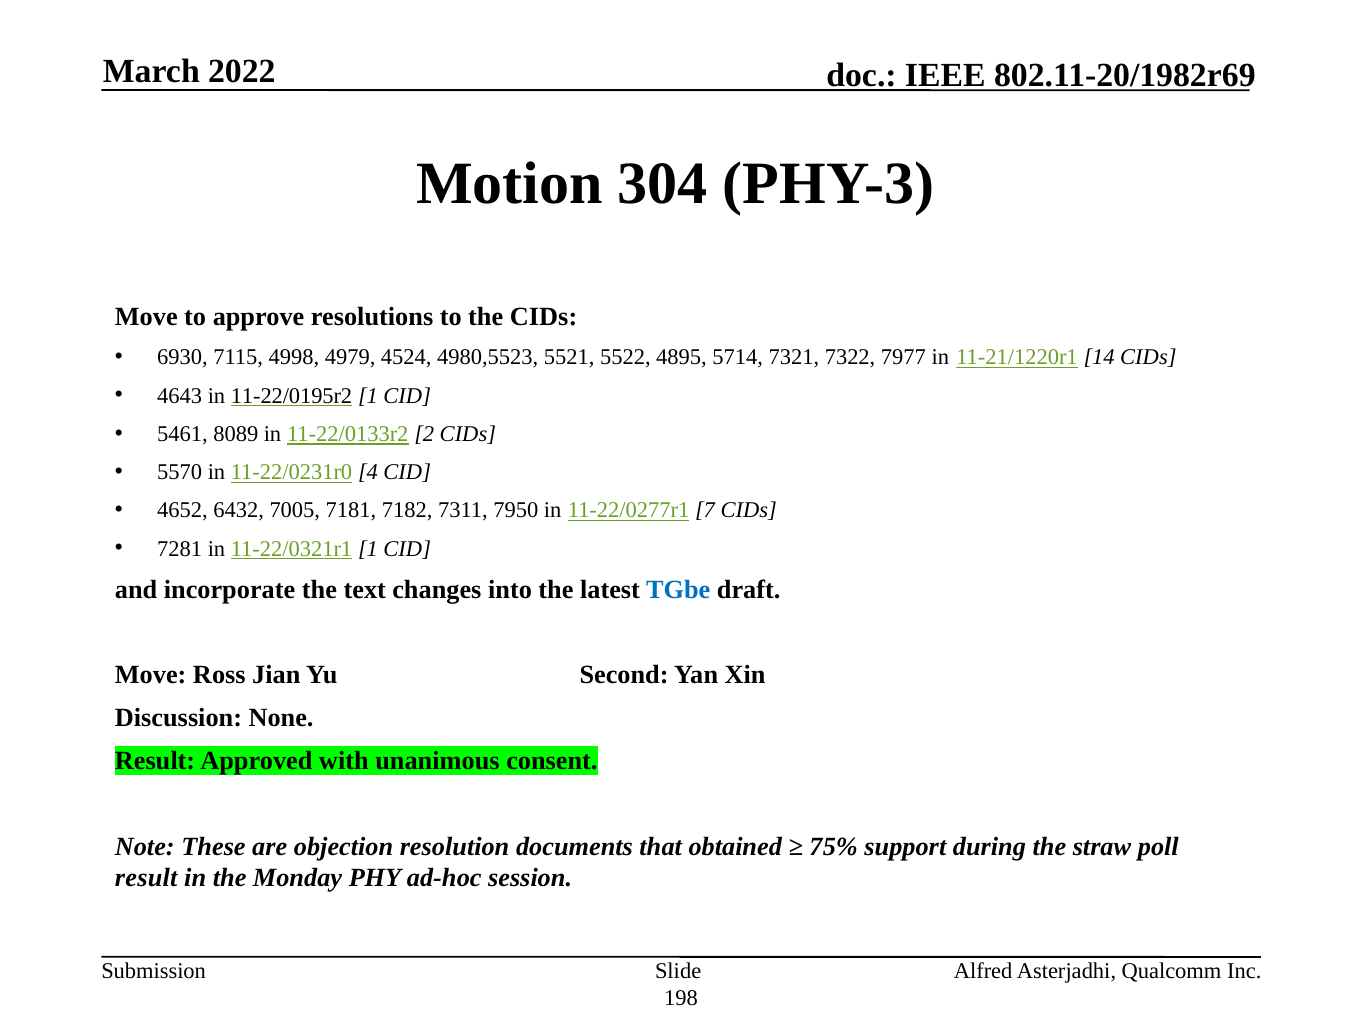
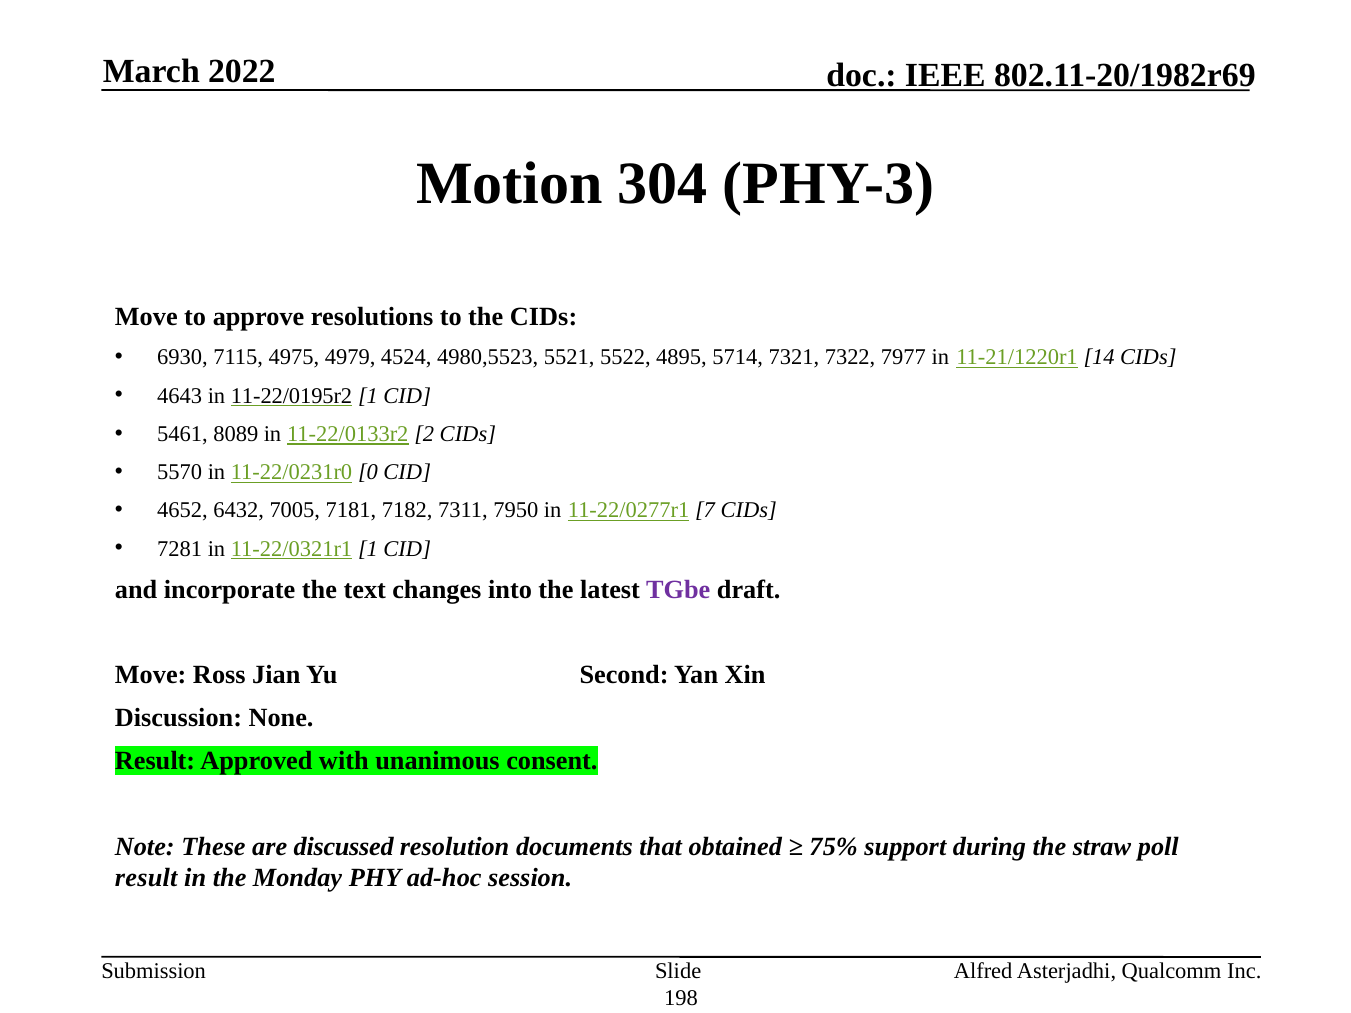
4998: 4998 -> 4975
4: 4 -> 0
TGbe colour: blue -> purple
objection: objection -> discussed
